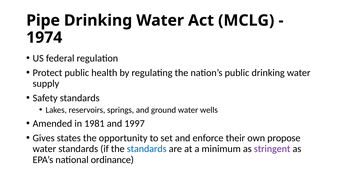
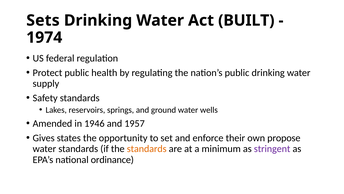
Pipe: Pipe -> Sets
MCLG: MCLG -> BUILT
1981: 1981 -> 1946
1997: 1997 -> 1957
standards at (147, 148) colour: blue -> orange
